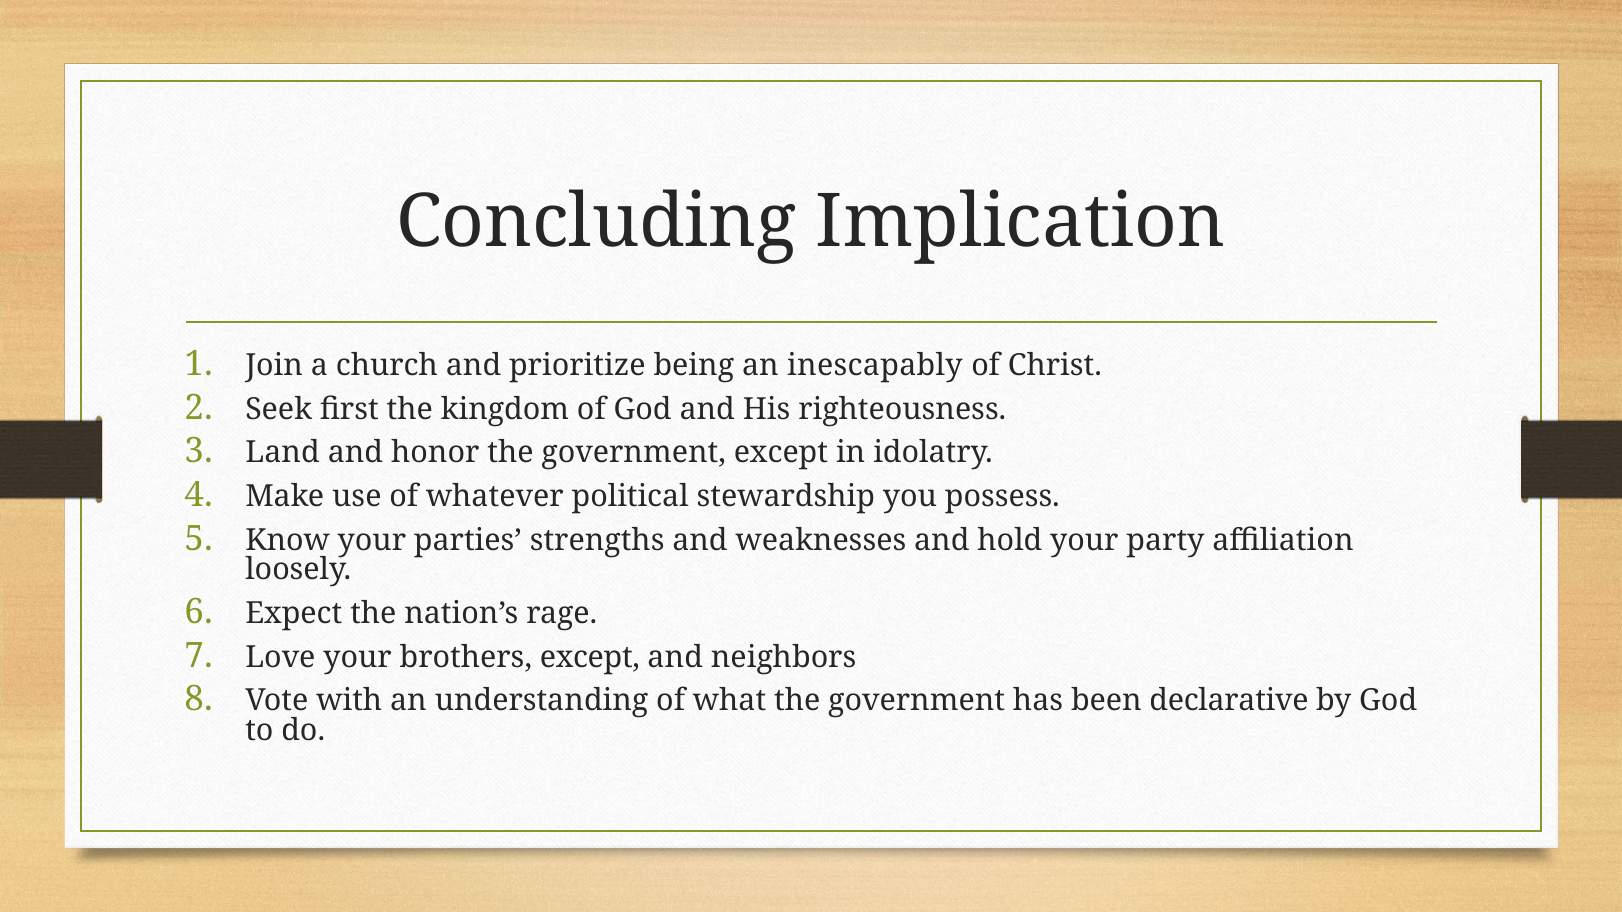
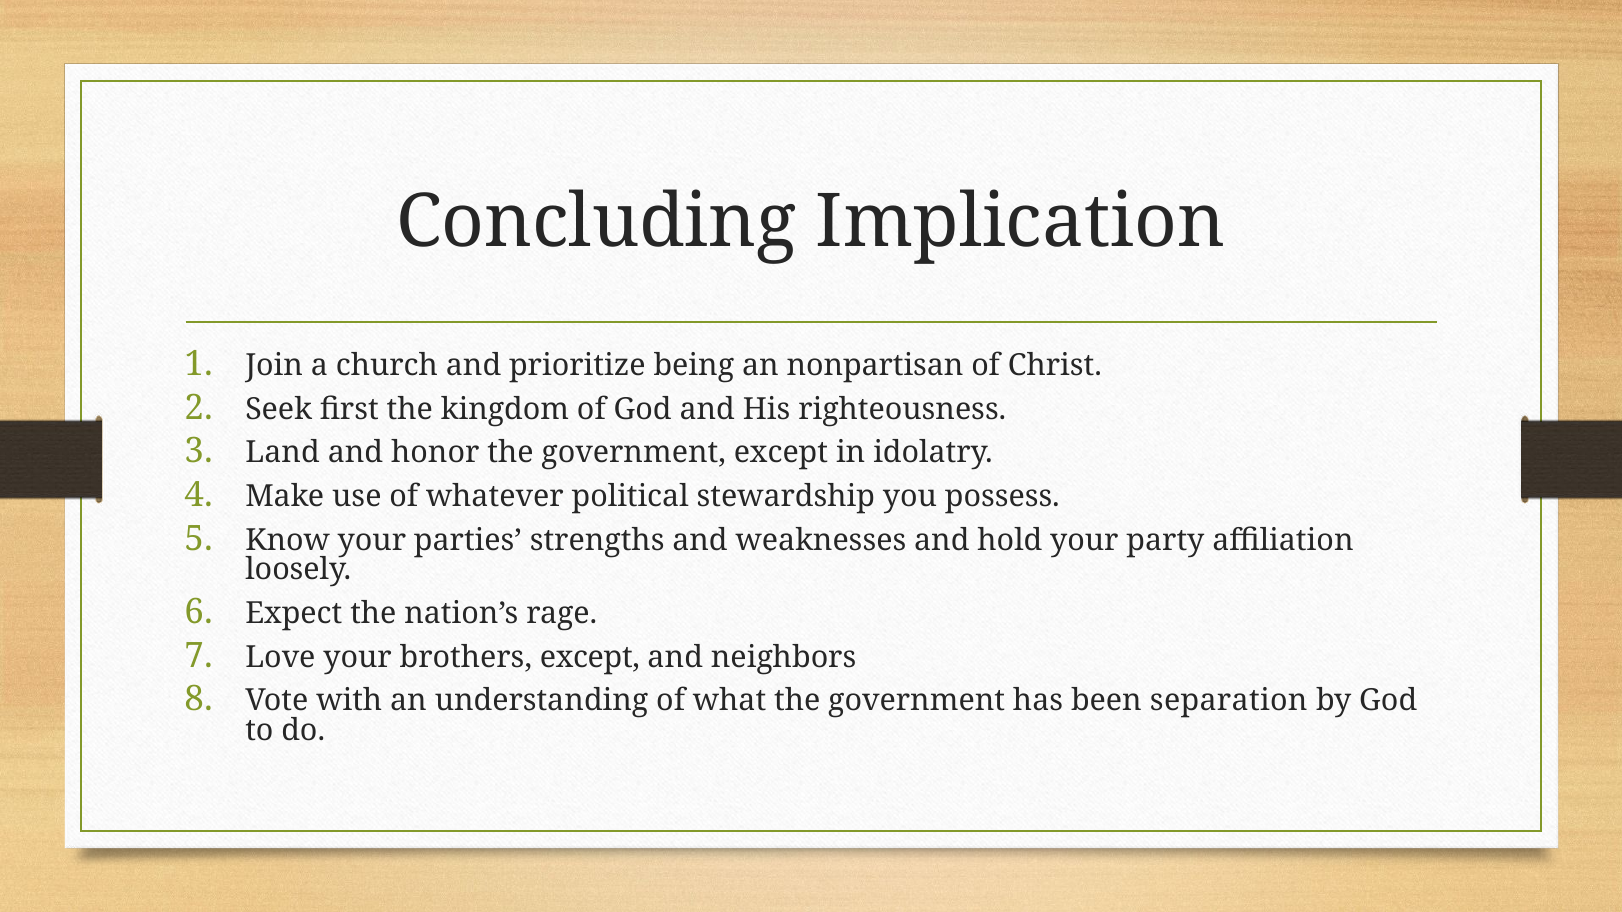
inescapably: inescapably -> nonpartisan
declarative: declarative -> separation
